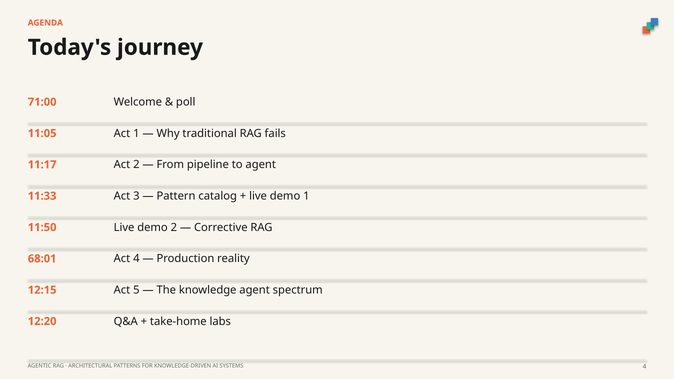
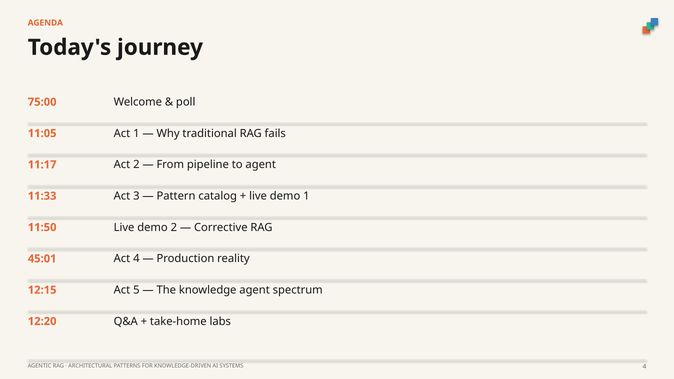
71:00: 71:00 -> 75:00
68:01: 68:01 -> 45:01
